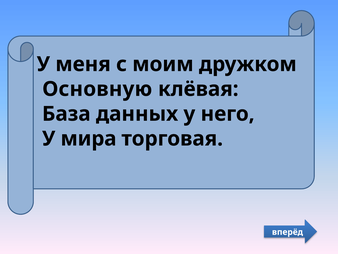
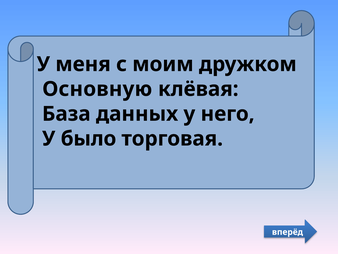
мира: мира -> было
